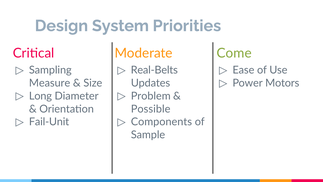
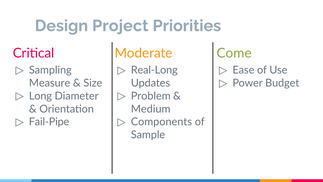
System: System -> Project
Real-Belts: Real-Belts -> Real-Long
Motors: Motors -> Budget
Possible: Possible -> Medium
Fail-Unit: Fail-Unit -> Fail-Pipe
